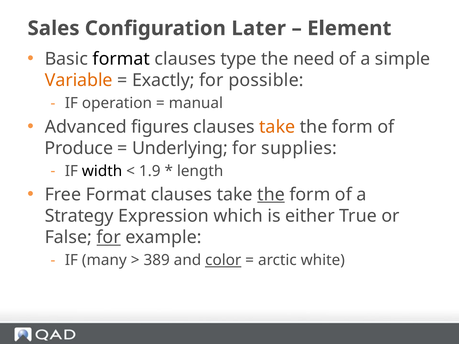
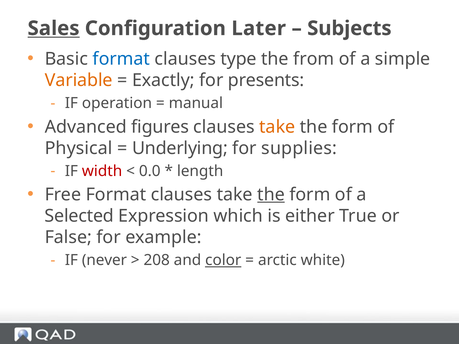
Sales underline: none -> present
Element: Element -> Subjects
format at (121, 59) colour: black -> blue
need: need -> from
possible: possible -> presents
Produce: Produce -> Physical
width colour: black -> red
1.9: 1.9 -> 0.0
Strategy: Strategy -> Selected
for at (109, 238) underline: present -> none
many: many -> never
389: 389 -> 208
